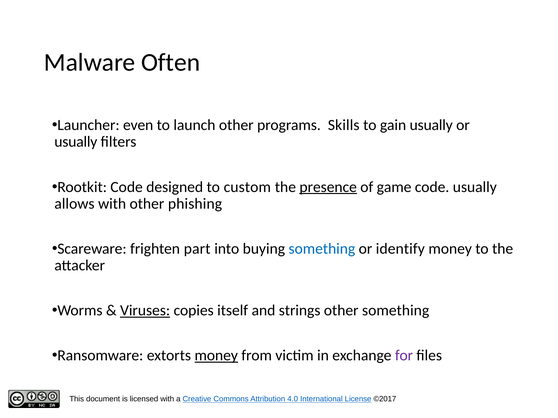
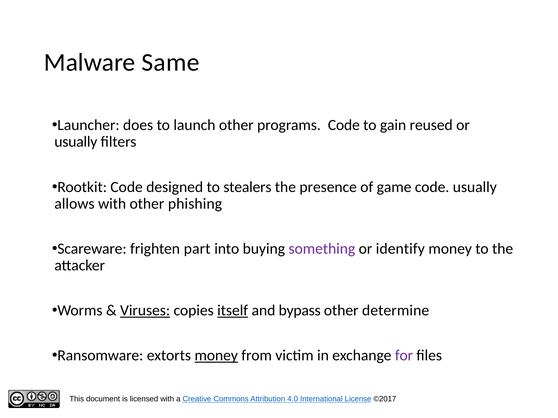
Often: Often -> Same
even: even -> does
programs Skills: Skills -> Code
gain usually: usually -> reused
custom: custom -> stealers
presence underline: present -> none
something at (322, 249) colour: blue -> purple
itself underline: none -> present
strings: strings -> bypass
other something: something -> determine
